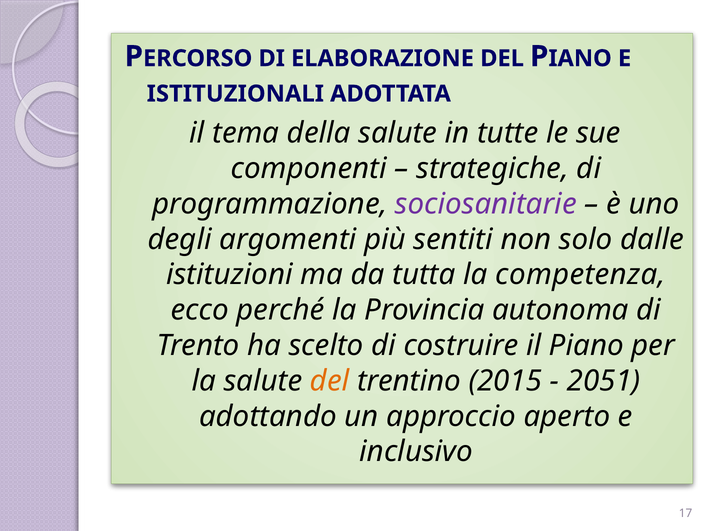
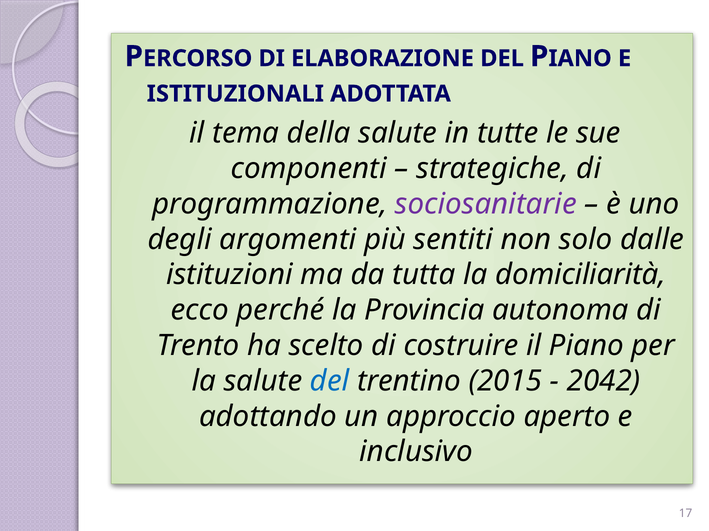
competenza: competenza -> domiciliarità
del at (330, 381) colour: orange -> blue
2051: 2051 -> 2042
